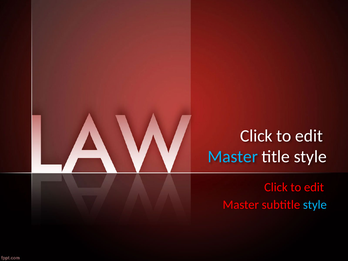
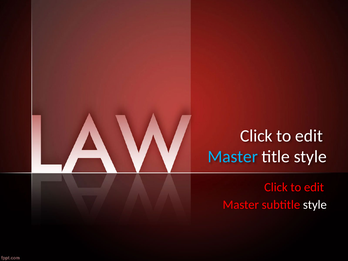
style at (315, 205) colour: light blue -> white
